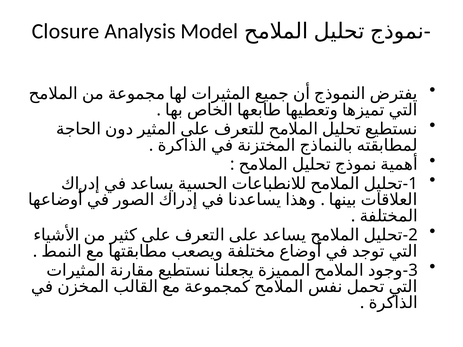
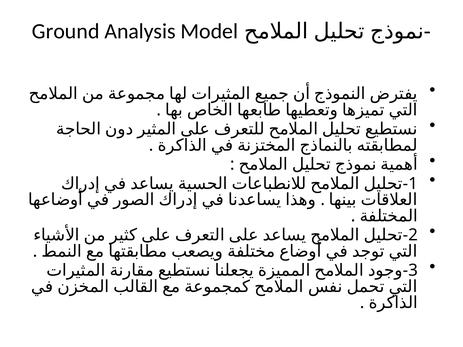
Closure: Closure -> Ground
